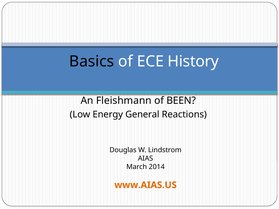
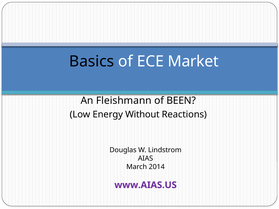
History: History -> Market
General: General -> Without
www.AIAS.US colour: orange -> purple
